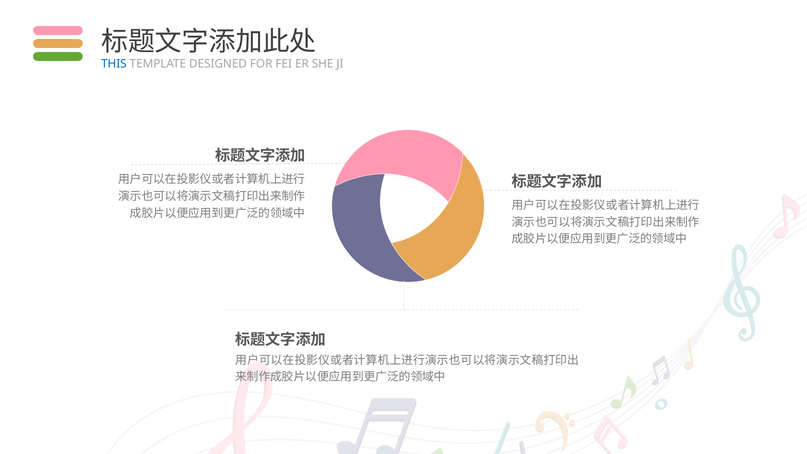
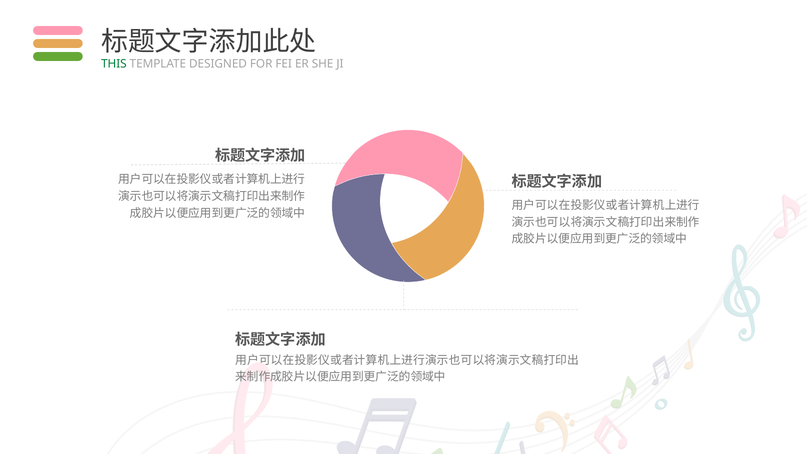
THIS colour: blue -> green
